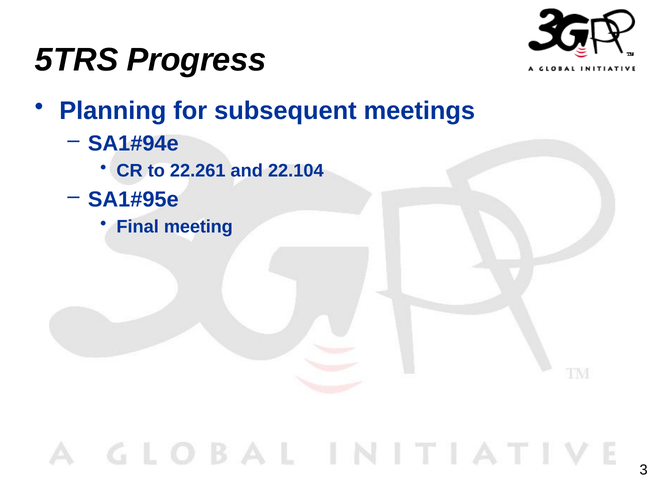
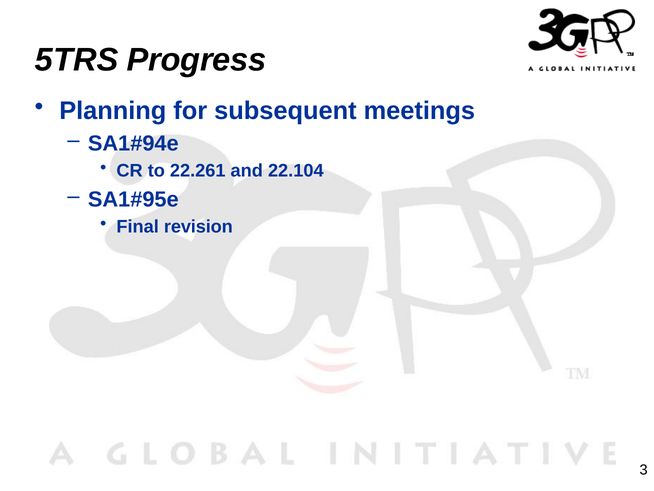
meeting: meeting -> revision
